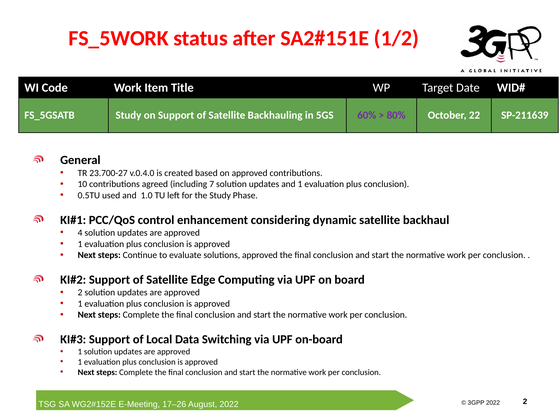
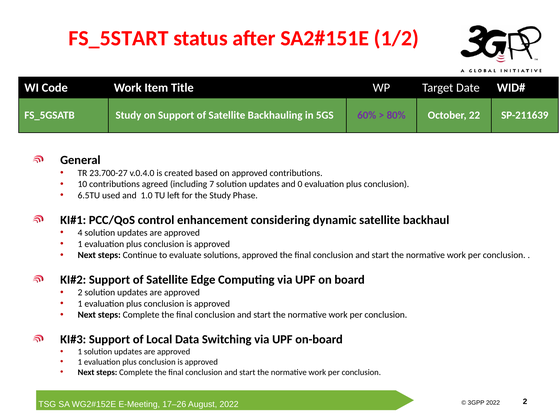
FS_5WORK: FS_5WORK -> FS_5START
and 1: 1 -> 0
0.5TU: 0.5TU -> 6.5TU
